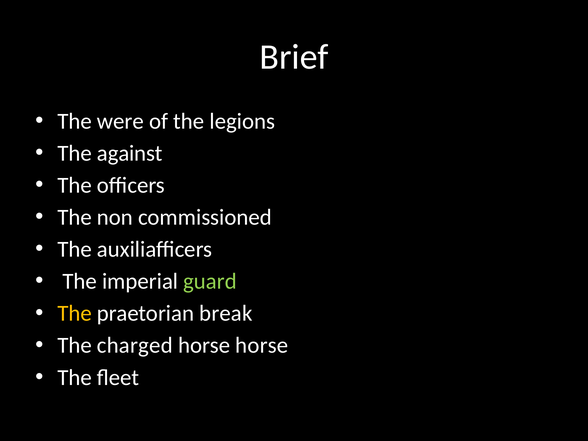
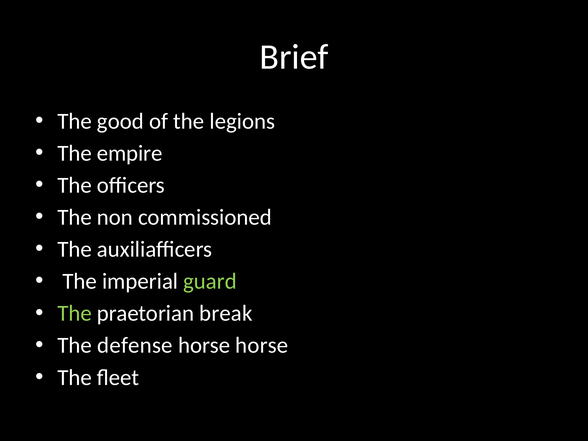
were: were -> good
against: against -> empire
The at (75, 313) colour: yellow -> light green
charged: charged -> defense
